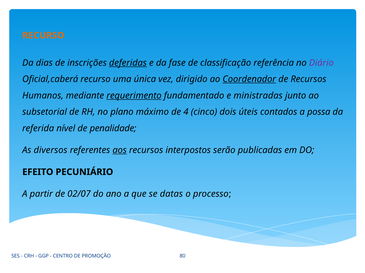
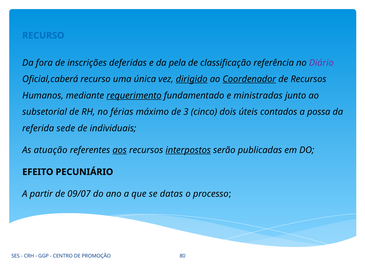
RECURSO at (43, 36) colour: orange -> blue
dias: dias -> fora
deferidas underline: present -> none
fase: fase -> pela
dirigido underline: none -> present
plano: plano -> férias
4: 4 -> 3
nível: nível -> sede
penalidade: penalidade -> individuais
diversos: diversos -> atuação
interpostos underline: none -> present
02/07: 02/07 -> 09/07
